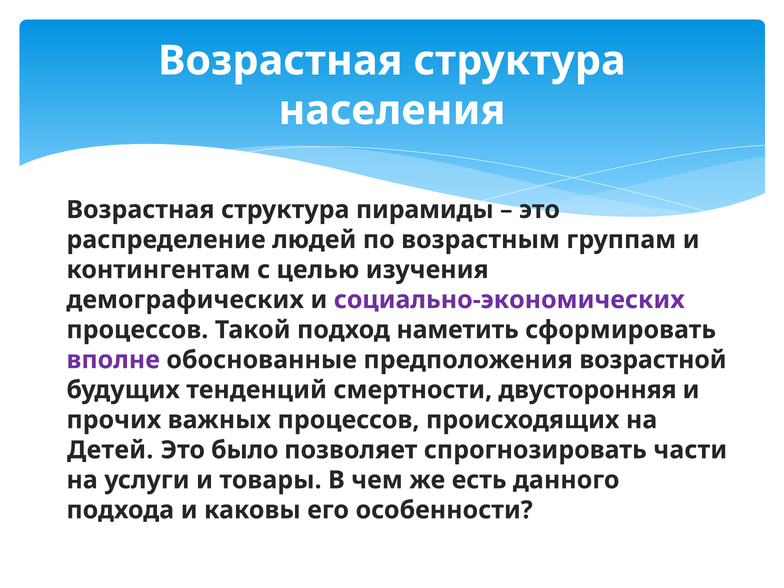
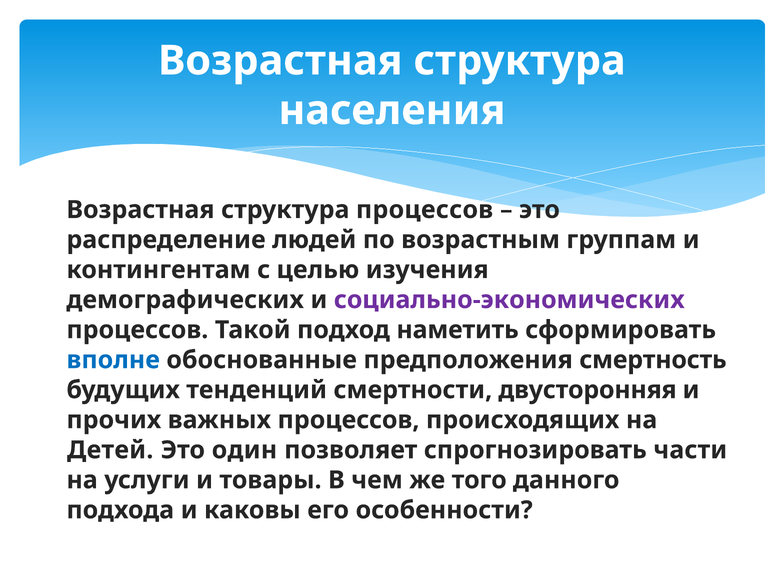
структура пирамиды: пирамиды -> процессов
вполне colour: purple -> blue
возрастной: возрастной -> смертность
было: было -> один
есть: есть -> того
